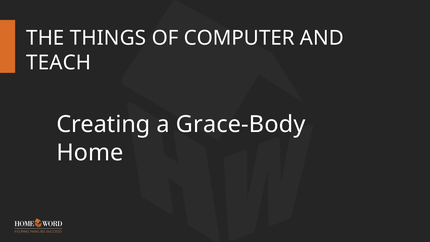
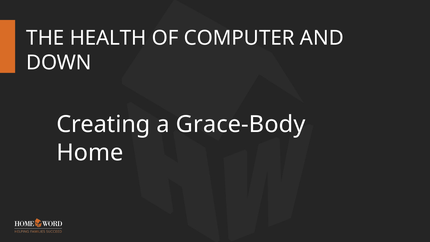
THINGS: THINGS -> HEALTH
TEACH: TEACH -> DOWN
